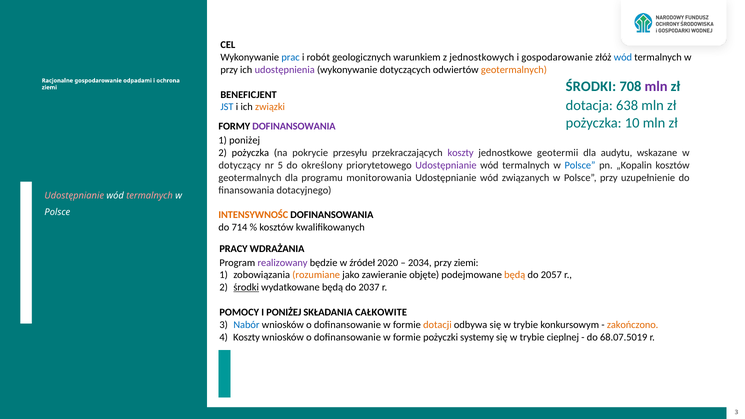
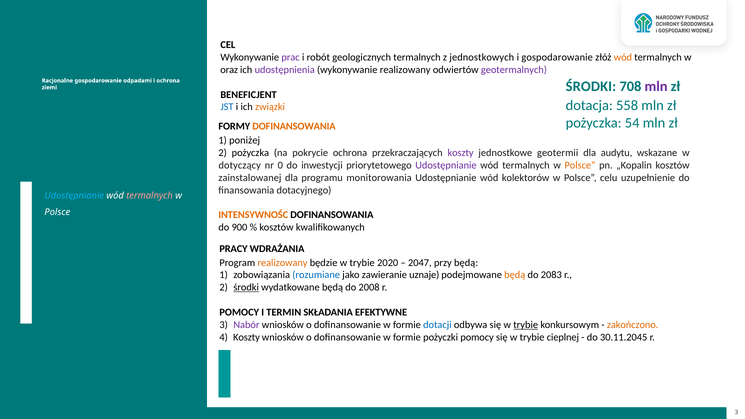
prac colour: blue -> purple
geologicznych warunkiem: warunkiem -> termalnych
wód at (623, 57) colour: blue -> orange
przy at (229, 70): przy -> oraz
wykonywanie dotyczących: dotyczących -> realizowany
geotermalnych at (514, 70) colour: orange -> purple
638: 638 -> 558
10: 10 -> 54
DOFINANSOWANIA at (294, 127) colour: purple -> orange
pokrycie przesyłu: przesyłu -> ochrona
5: 5 -> 0
określony: określony -> inwestycji
Polsce at (580, 165) colour: blue -> orange
geotermalnych at (250, 178): geotermalnych -> zainstalowanej
związanych: związanych -> kolektorów
Polsce przy: przy -> celu
Udostępnianie at (74, 196) colour: pink -> light blue
714: 714 -> 900
realizowany at (283, 263) colour: purple -> orange
będzie w źródeł: źródeł -> trybie
2034: 2034 -> 2047
przy ziemi: ziemi -> będą
rozumiane colour: orange -> blue
objęte: objęte -> uznaje
2057: 2057 -> 2083
2037: 2037 -> 2008
I PONIŻEJ: PONIŻEJ -> TERMIN
CAŁKOWITE: CAŁKOWITE -> EFEKTYWNE
Nabór colour: blue -> purple
dotacji colour: orange -> blue
trybie at (526, 325) underline: none -> present
pożyczki systemy: systemy -> pomocy
68.07.5019: 68.07.5019 -> 30.11.2045
